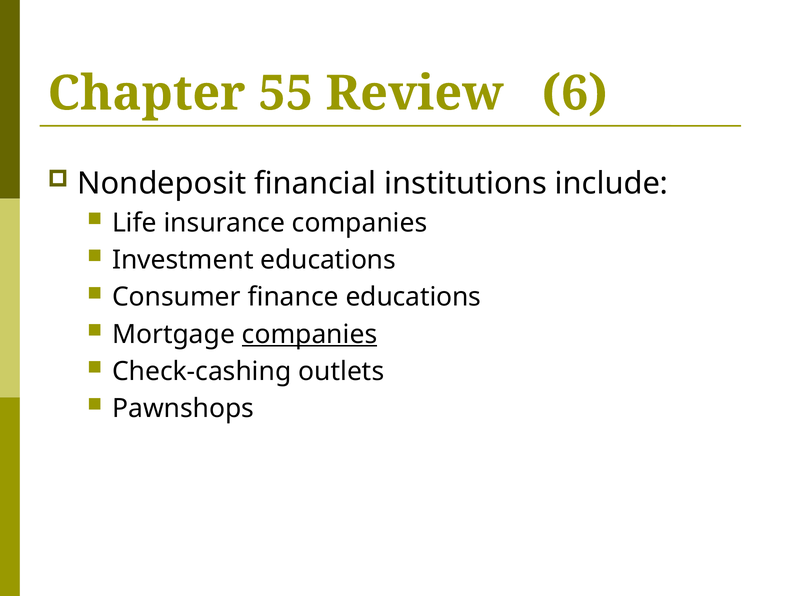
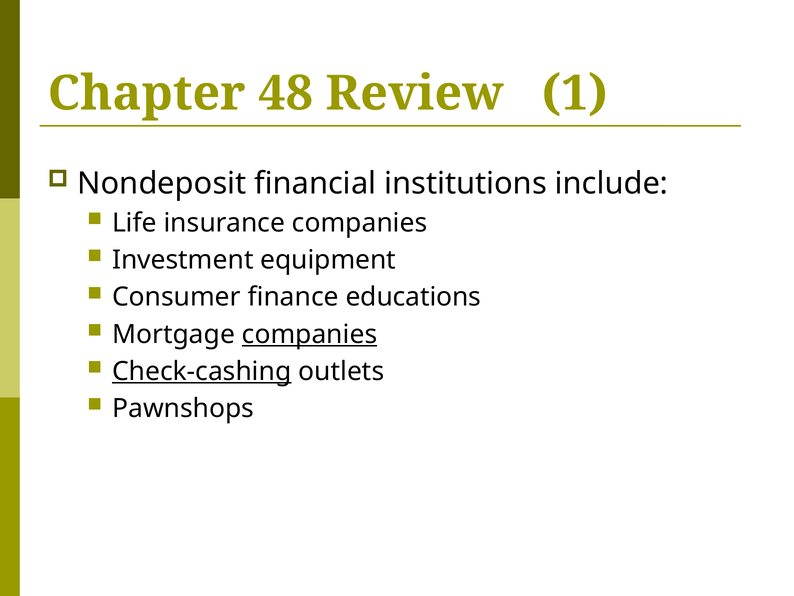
55: 55 -> 48
6: 6 -> 1
Investment educations: educations -> equipment
Check-cashing underline: none -> present
